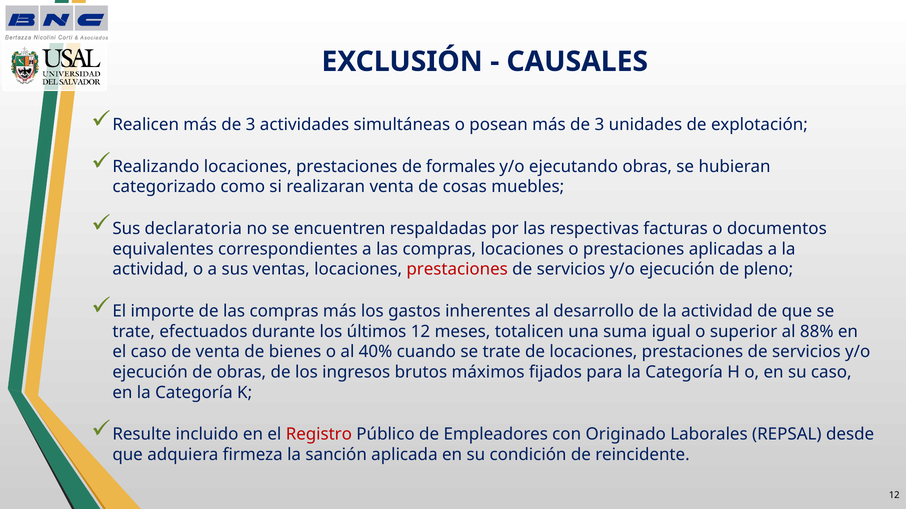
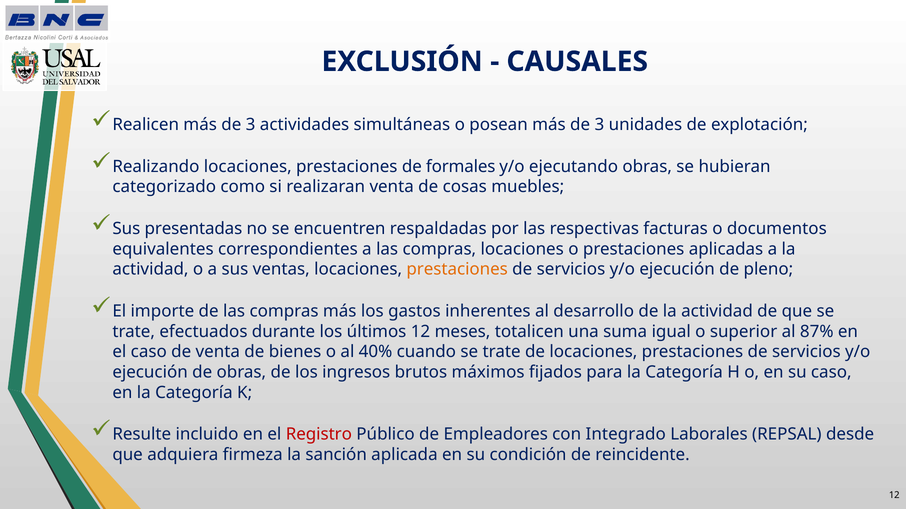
declaratoria: declaratoria -> presentadas
prestaciones at (457, 270) colour: red -> orange
88%: 88% -> 87%
Originado: Originado -> Integrado
